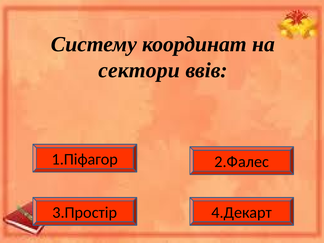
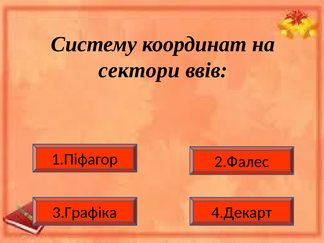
3.Простір: 3.Простір -> 3.Графіка
